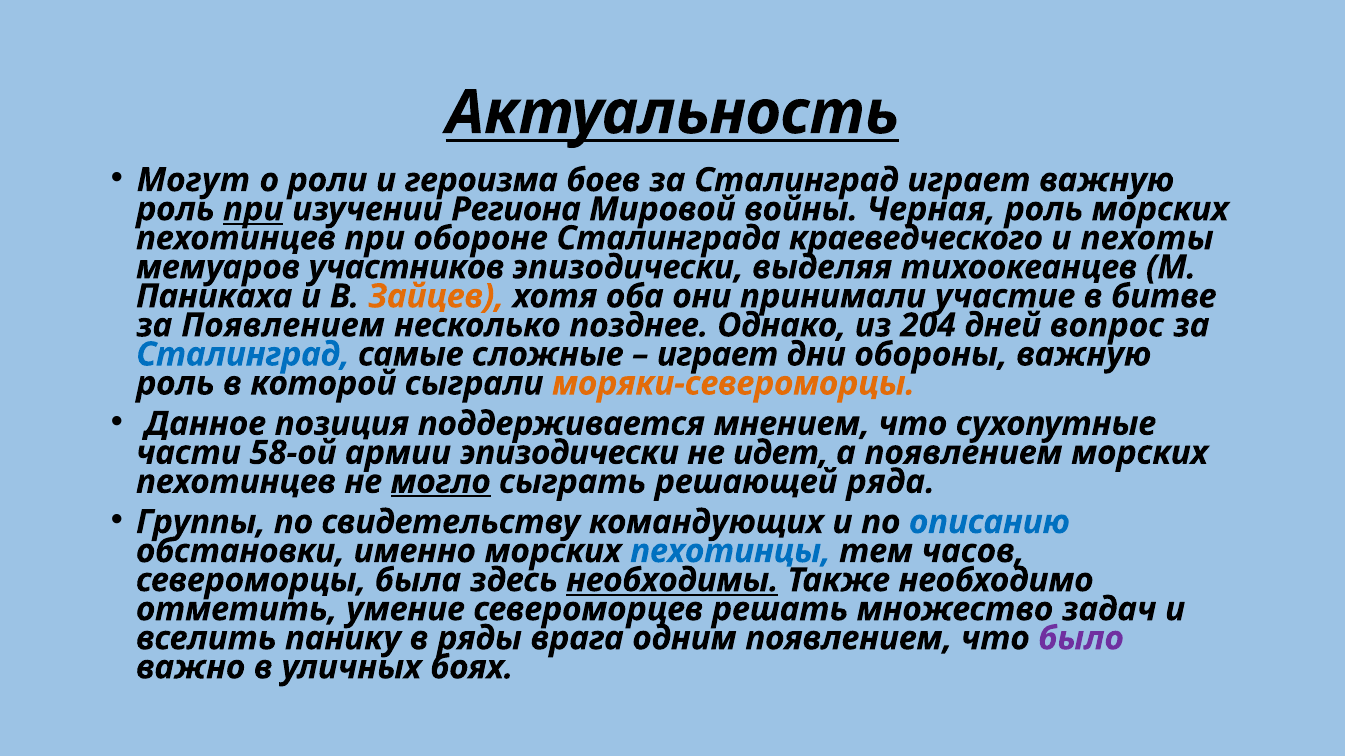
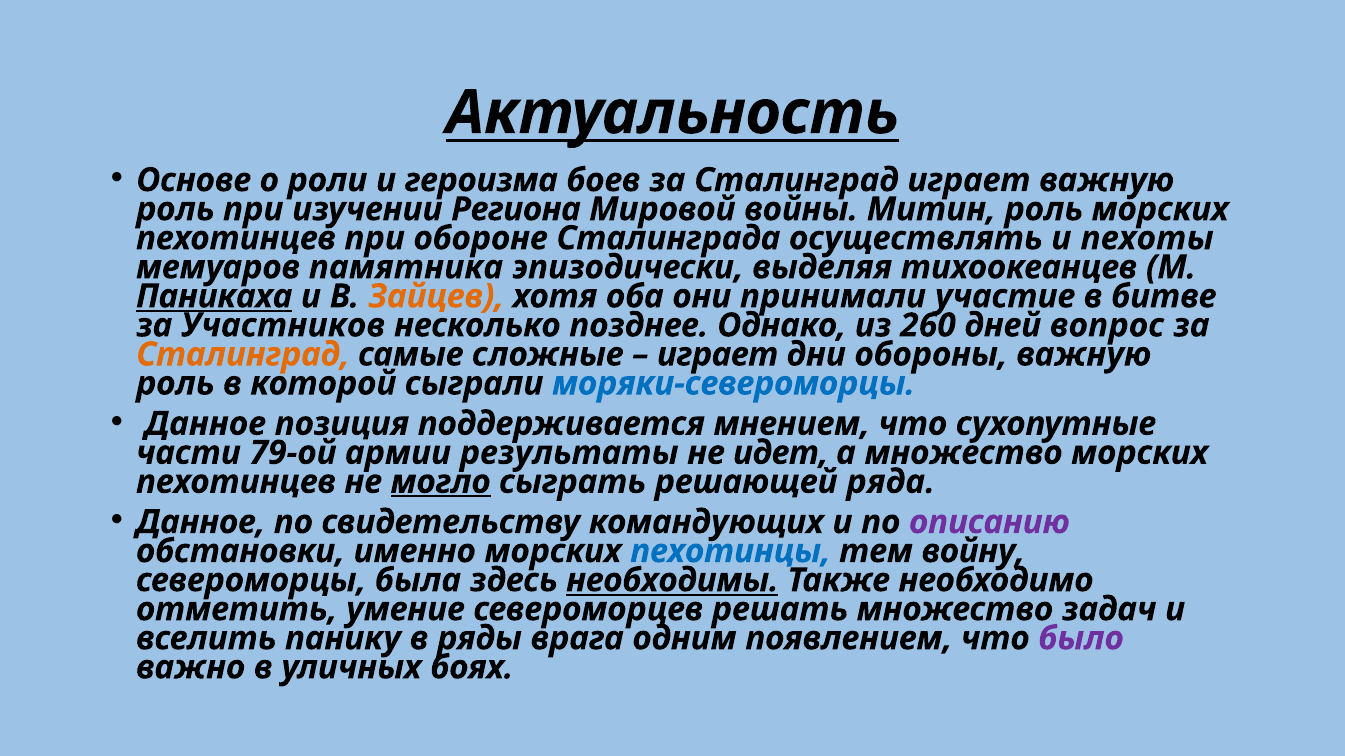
Могут: Могут -> Основе
при at (253, 209) underline: present -> none
Черная: Черная -> Митин
краеведческого: краеведческого -> осуществлять
участников: участников -> памятника
Паникаха underline: none -> present
за Появлением: Появлением -> Участников
204: 204 -> 260
Сталинград at (243, 355) colour: blue -> orange
моряки-североморцы colour: orange -> blue
58-ой: 58-ой -> 79-ой
армии эпизодически: эпизодически -> результаты
а появлением: появлением -> множество
Группы at (201, 522): Группы -> Данное
описанию colour: blue -> purple
часов: часов -> войну
